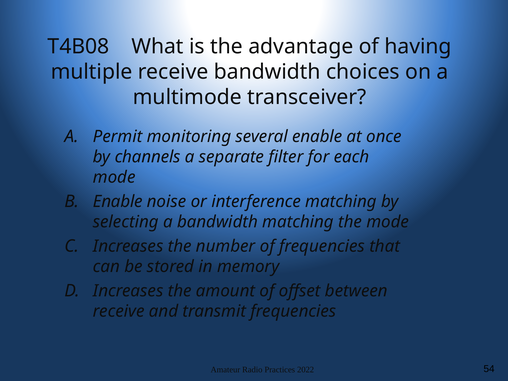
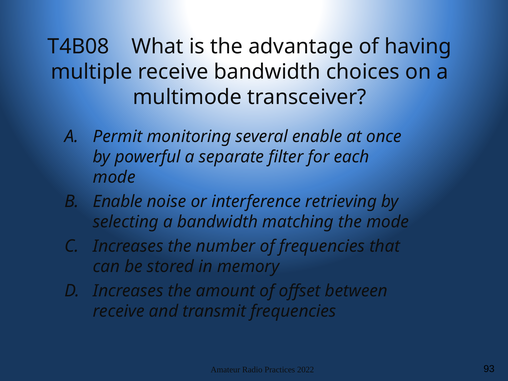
channels: channels -> powerful
interference matching: matching -> retrieving
54: 54 -> 93
